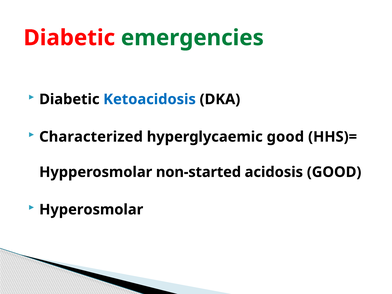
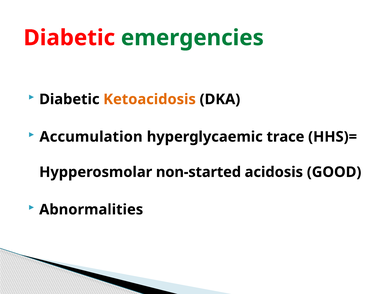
Ketoacidosis colour: blue -> orange
Characterized: Characterized -> Accumulation
hyperglycaemic good: good -> trace
Hyperosmolar: Hyperosmolar -> Abnormalities
